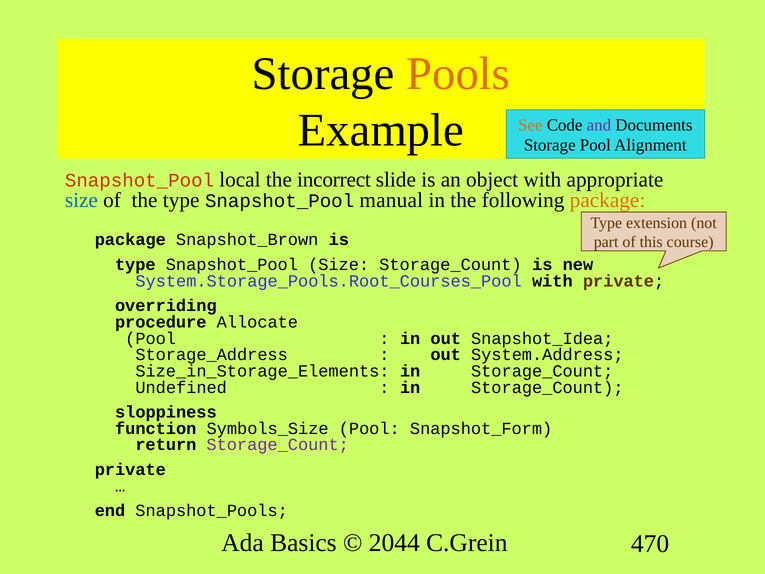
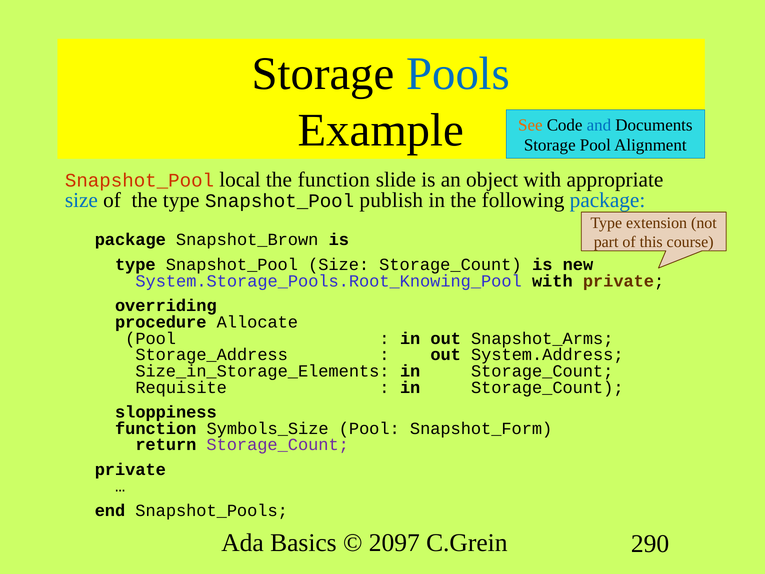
Pools colour: orange -> blue
and colour: purple -> blue
the incorrect: incorrect -> function
manual: manual -> publish
package at (608, 200) colour: orange -> blue
System.Storage_Pools.Root_Courses_Pool: System.Storage_Pools.Root_Courses_Pool -> System.Storage_Pools.Root_Knowing_Pool
Snapshot_Idea: Snapshot_Idea -> Snapshot_Arms
Undefined: Undefined -> Requisite
2044: 2044 -> 2097
470: 470 -> 290
